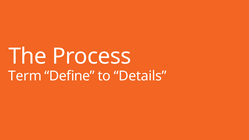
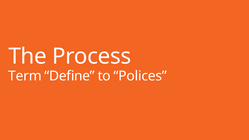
Details: Details -> Polices
